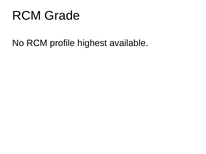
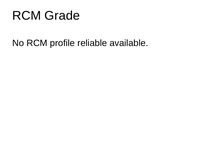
highest: highest -> reliable
